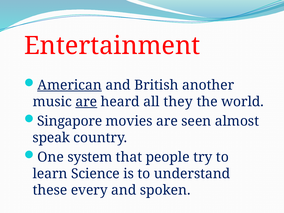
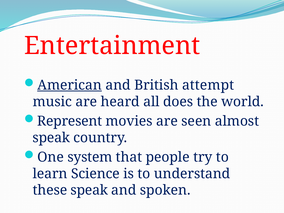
another: another -> attempt
are at (86, 102) underline: present -> none
they: they -> does
Singapore: Singapore -> Represent
these every: every -> speak
